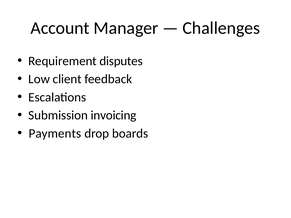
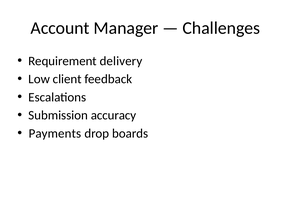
disputes: disputes -> delivery
invoicing: invoicing -> accuracy
